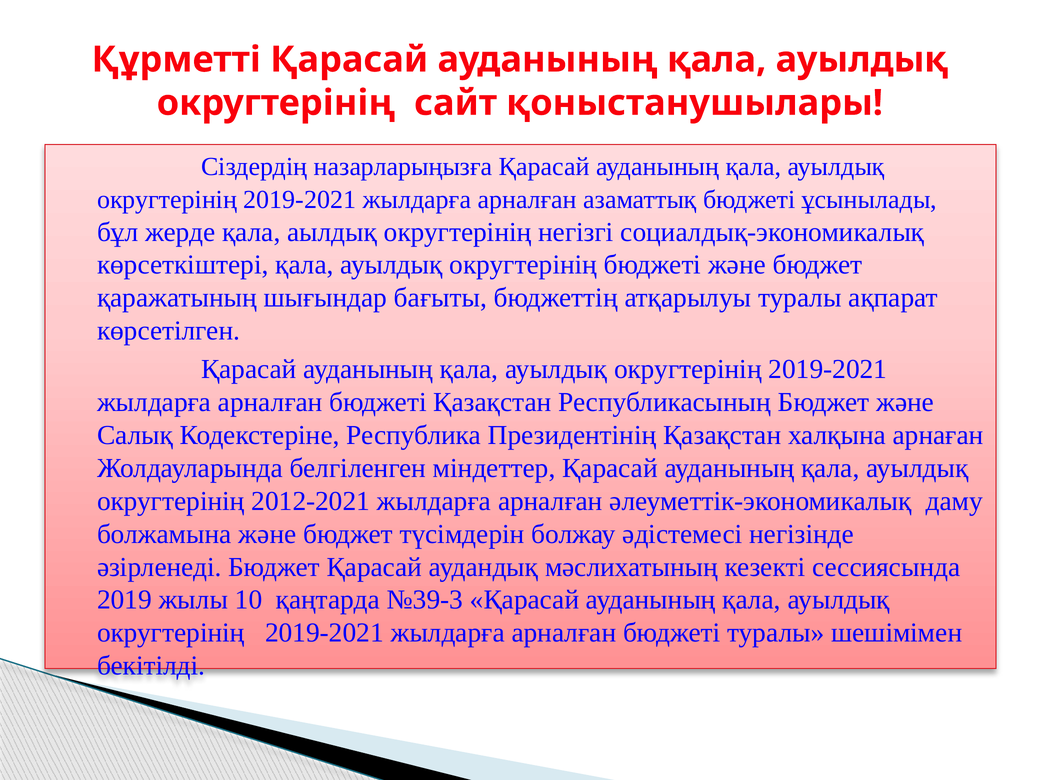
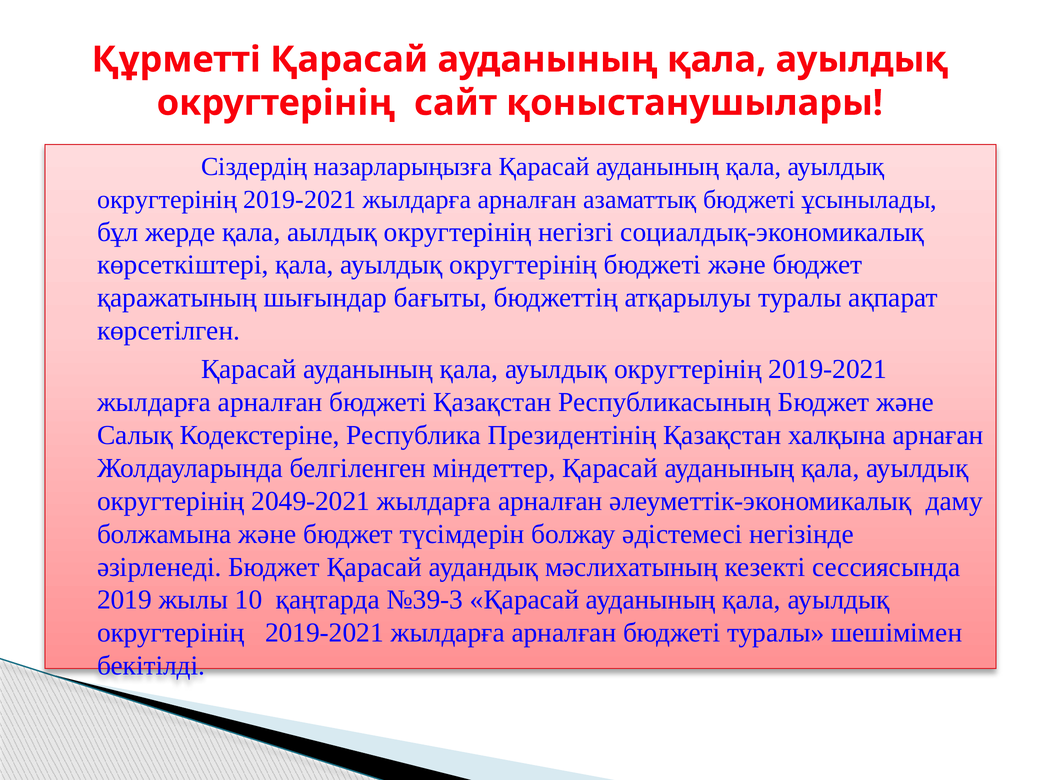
2012-2021: 2012-2021 -> 2049-2021
